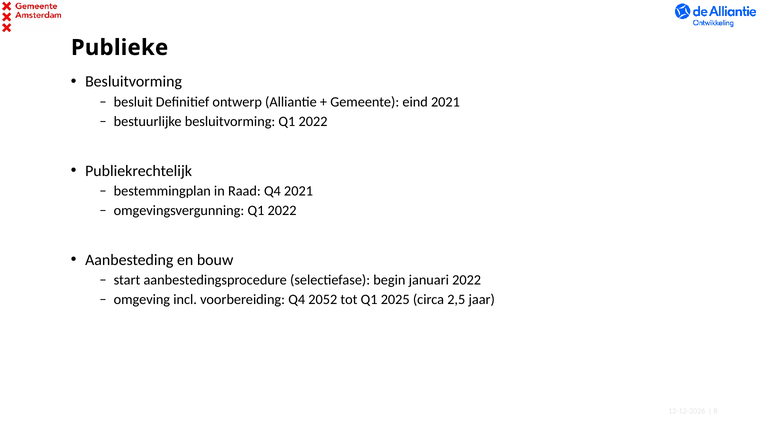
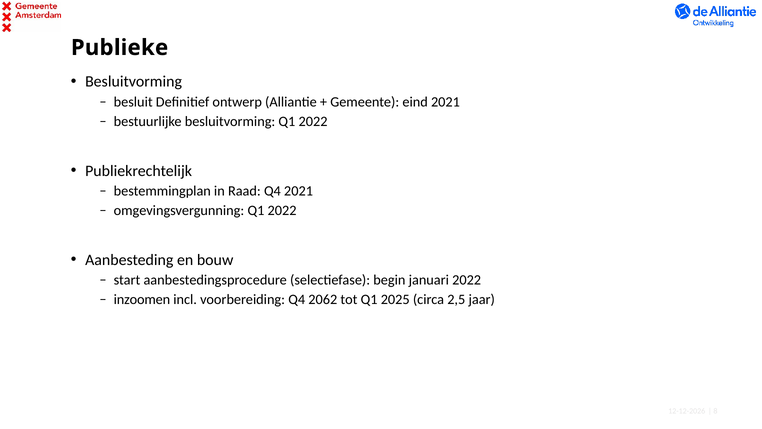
omgeving: omgeving -> inzoomen
2052: 2052 -> 2062
